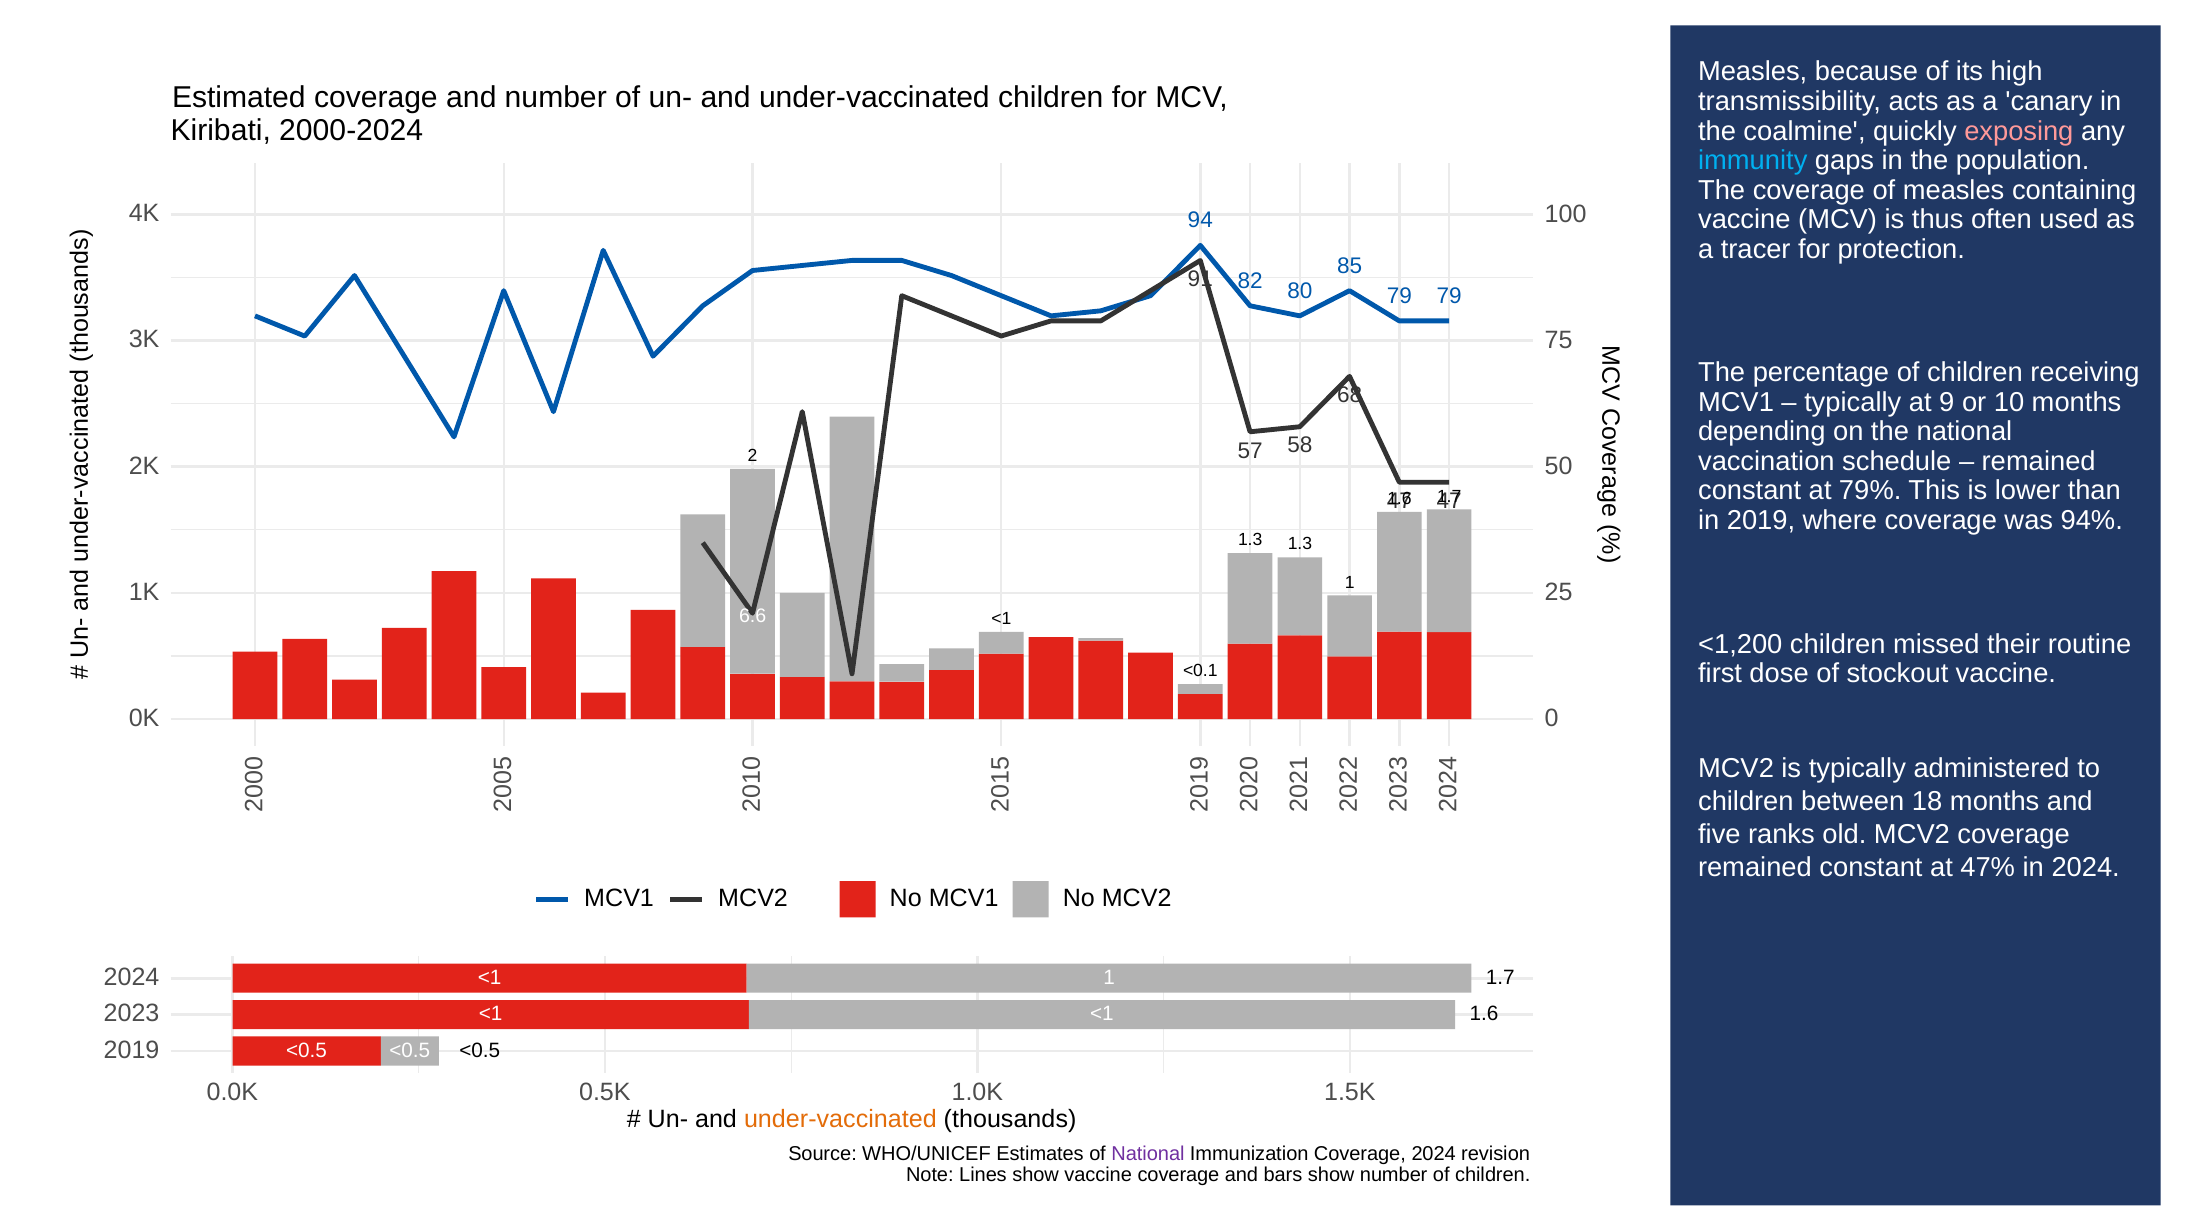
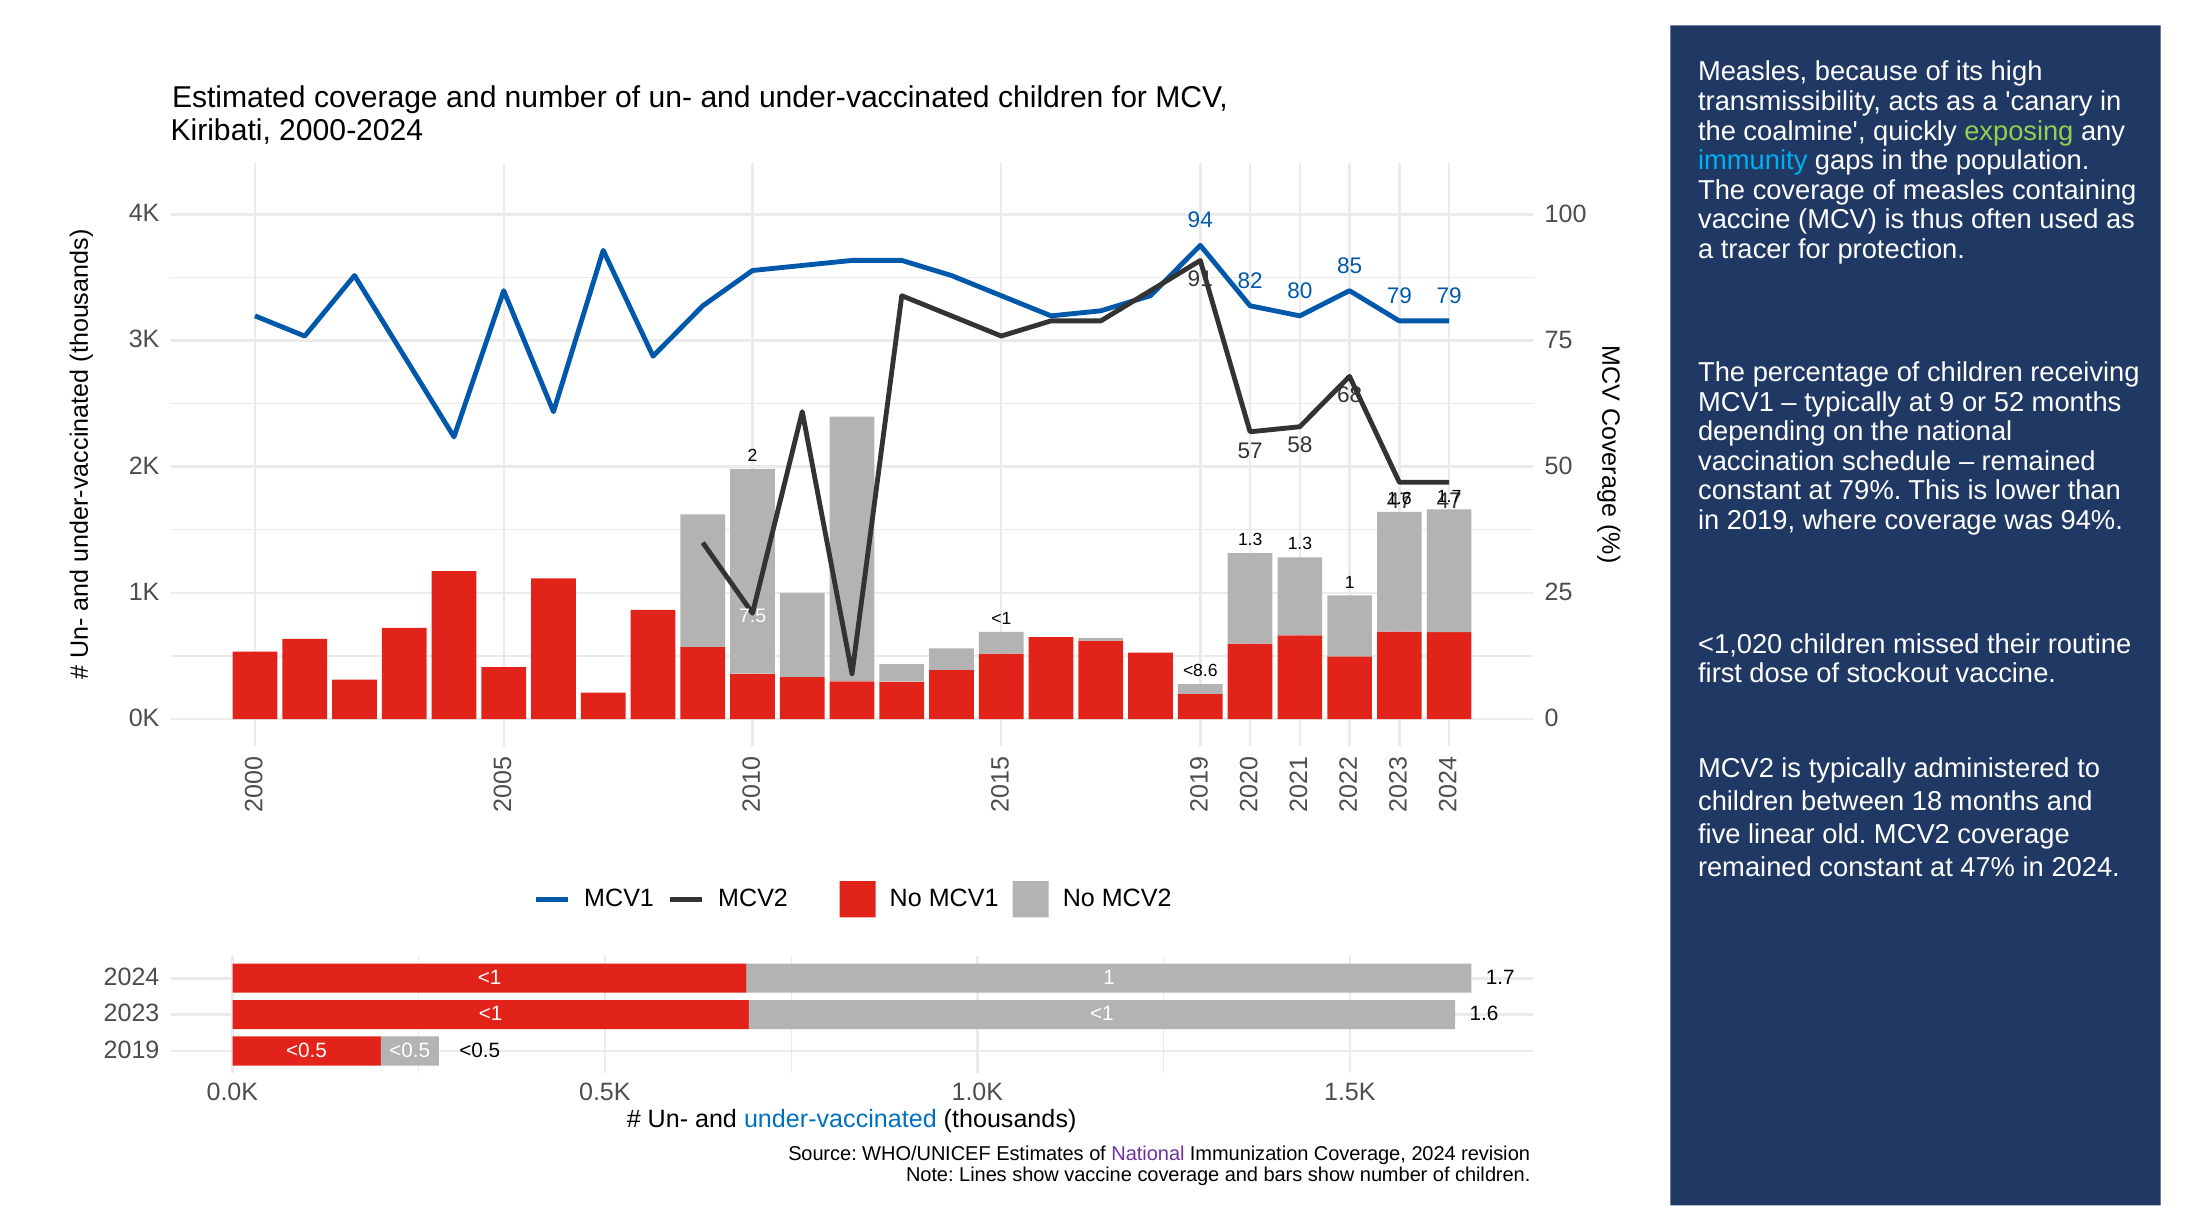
exposing colour: pink -> light green
10: 10 -> 52
6.6: 6.6 -> 7.5
<1,200: <1,200 -> <1,020
<0.1: <0.1 -> <8.6
ranks: ranks -> linear
under-vaccinated at (840, 1119) colour: orange -> blue
